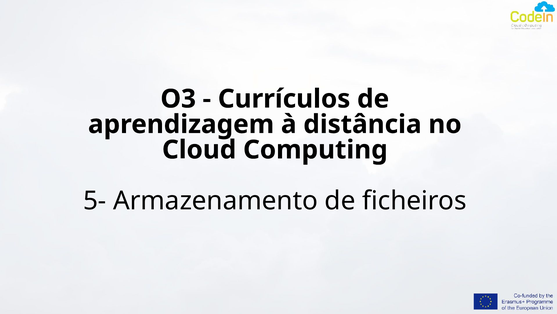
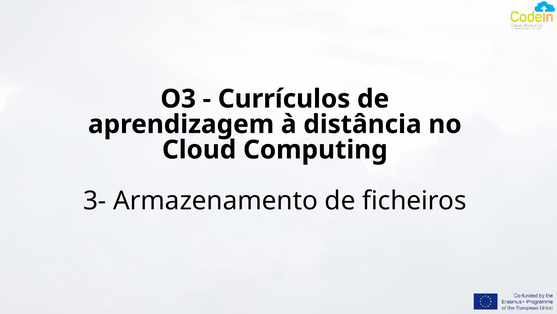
5-: 5- -> 3-
